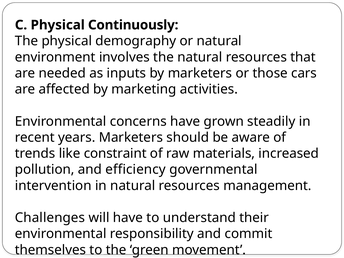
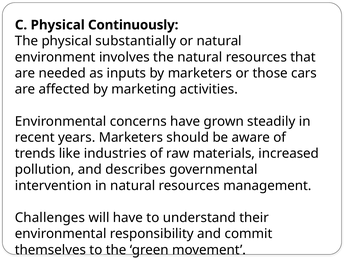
demography: demography -> substantially
constraint: constraint -> industries
efficiency: efficiency -> describes
